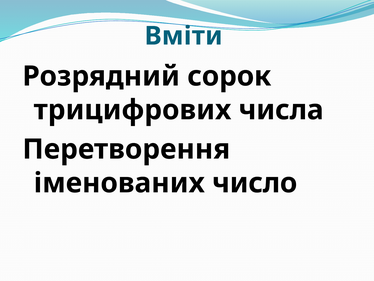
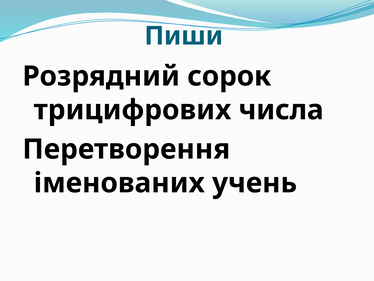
Вміти: Вміти -> Пиши
число: число -> учень
